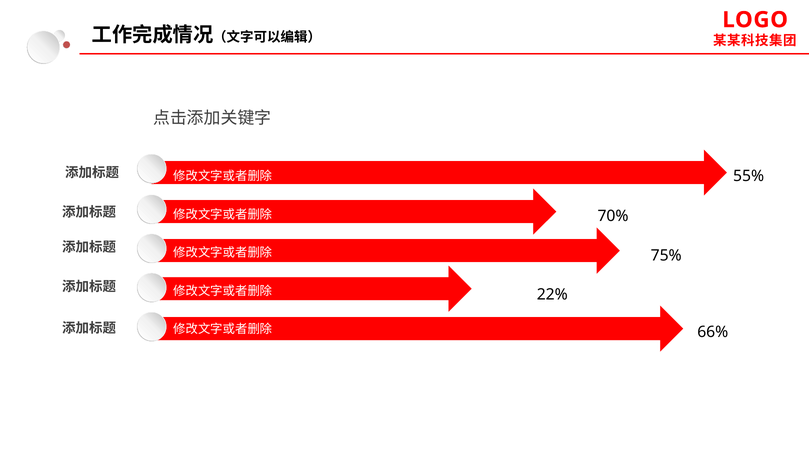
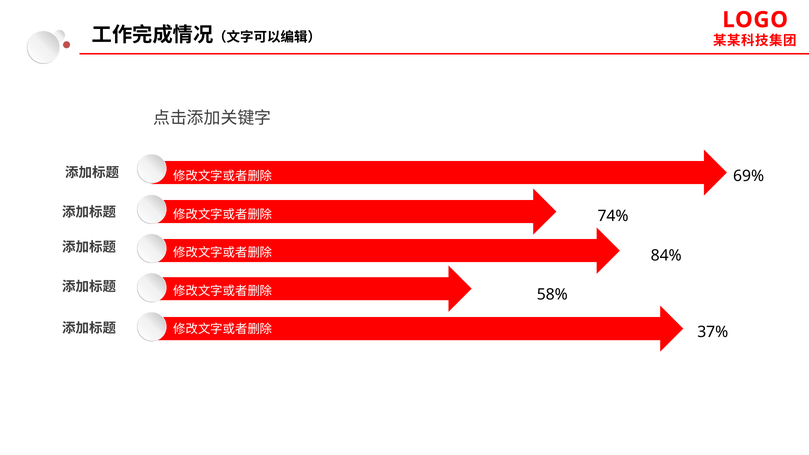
55%: 55% -> 69%
70%: 70% -> 74%
75%: 75% -> 84%
22%: 22% -> 58%
66%: 66% -> 37%
